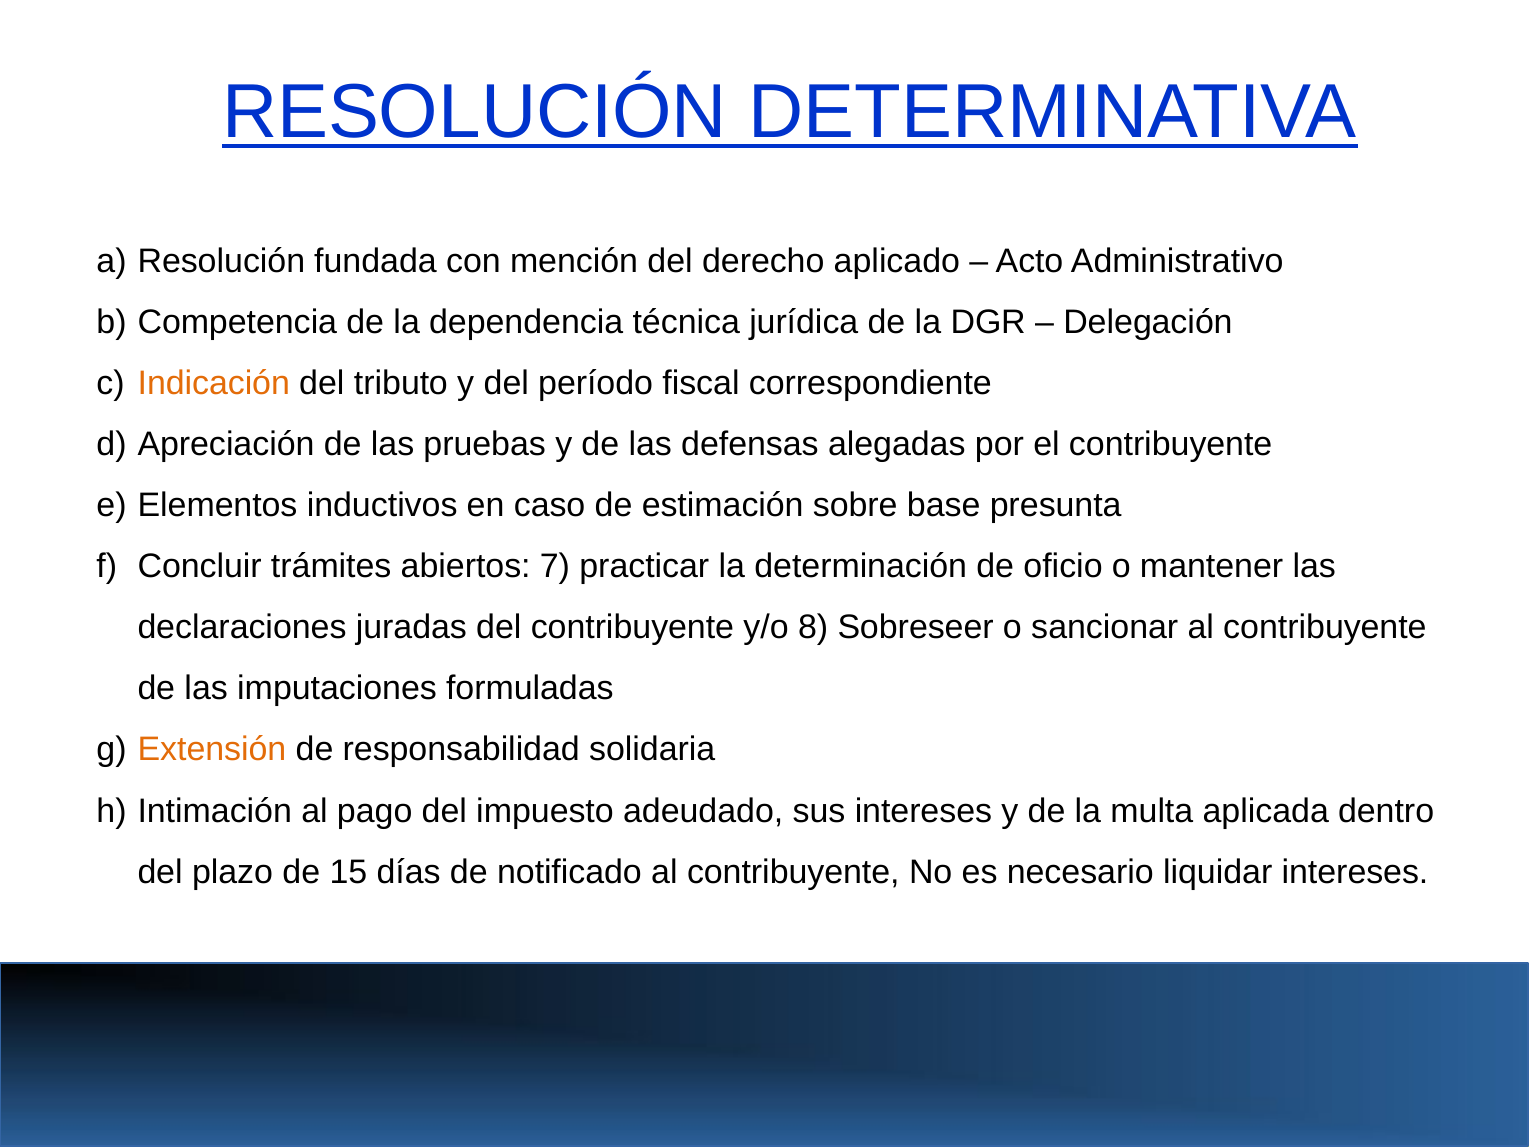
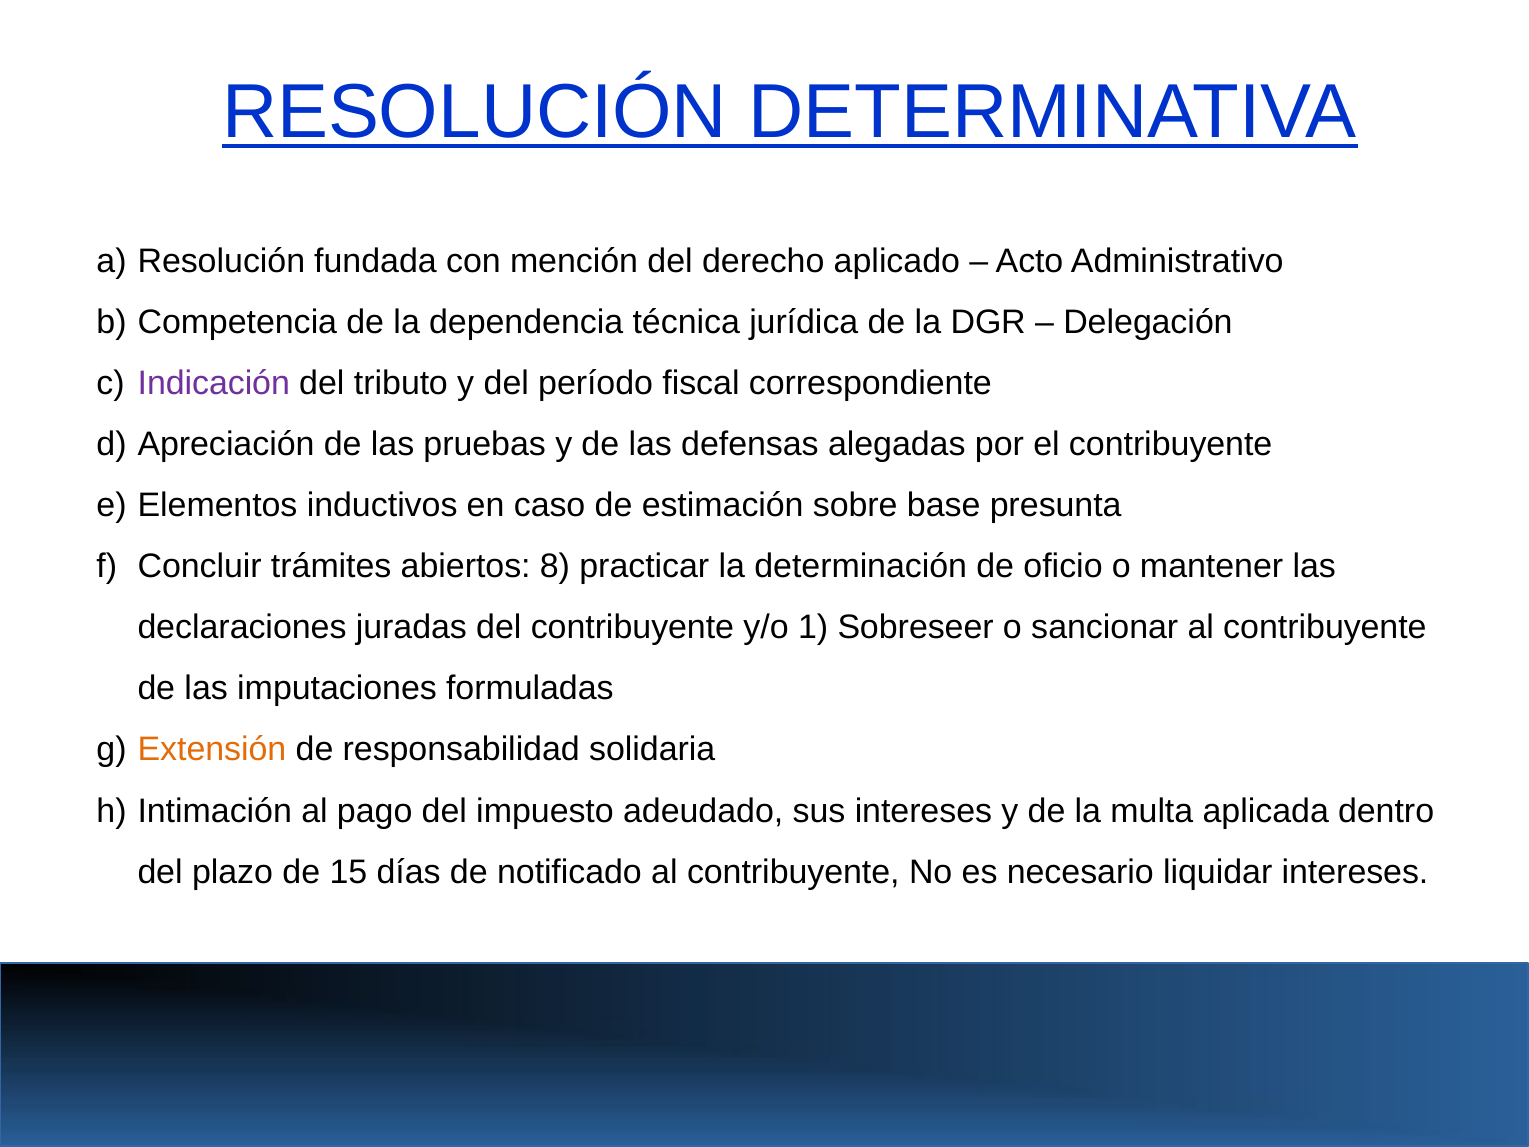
Indicación colour: orange -> purple
7: 7 -> 8
8: 8 -> 1
